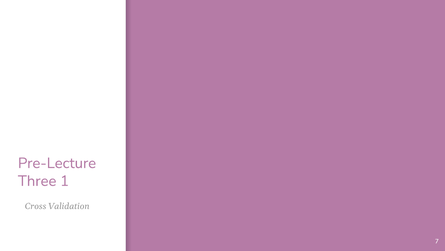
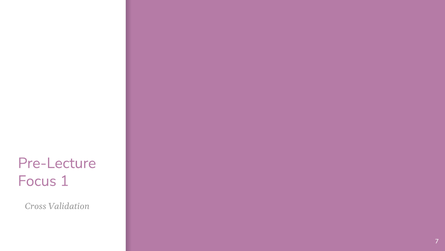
Three: Three -> Focus
